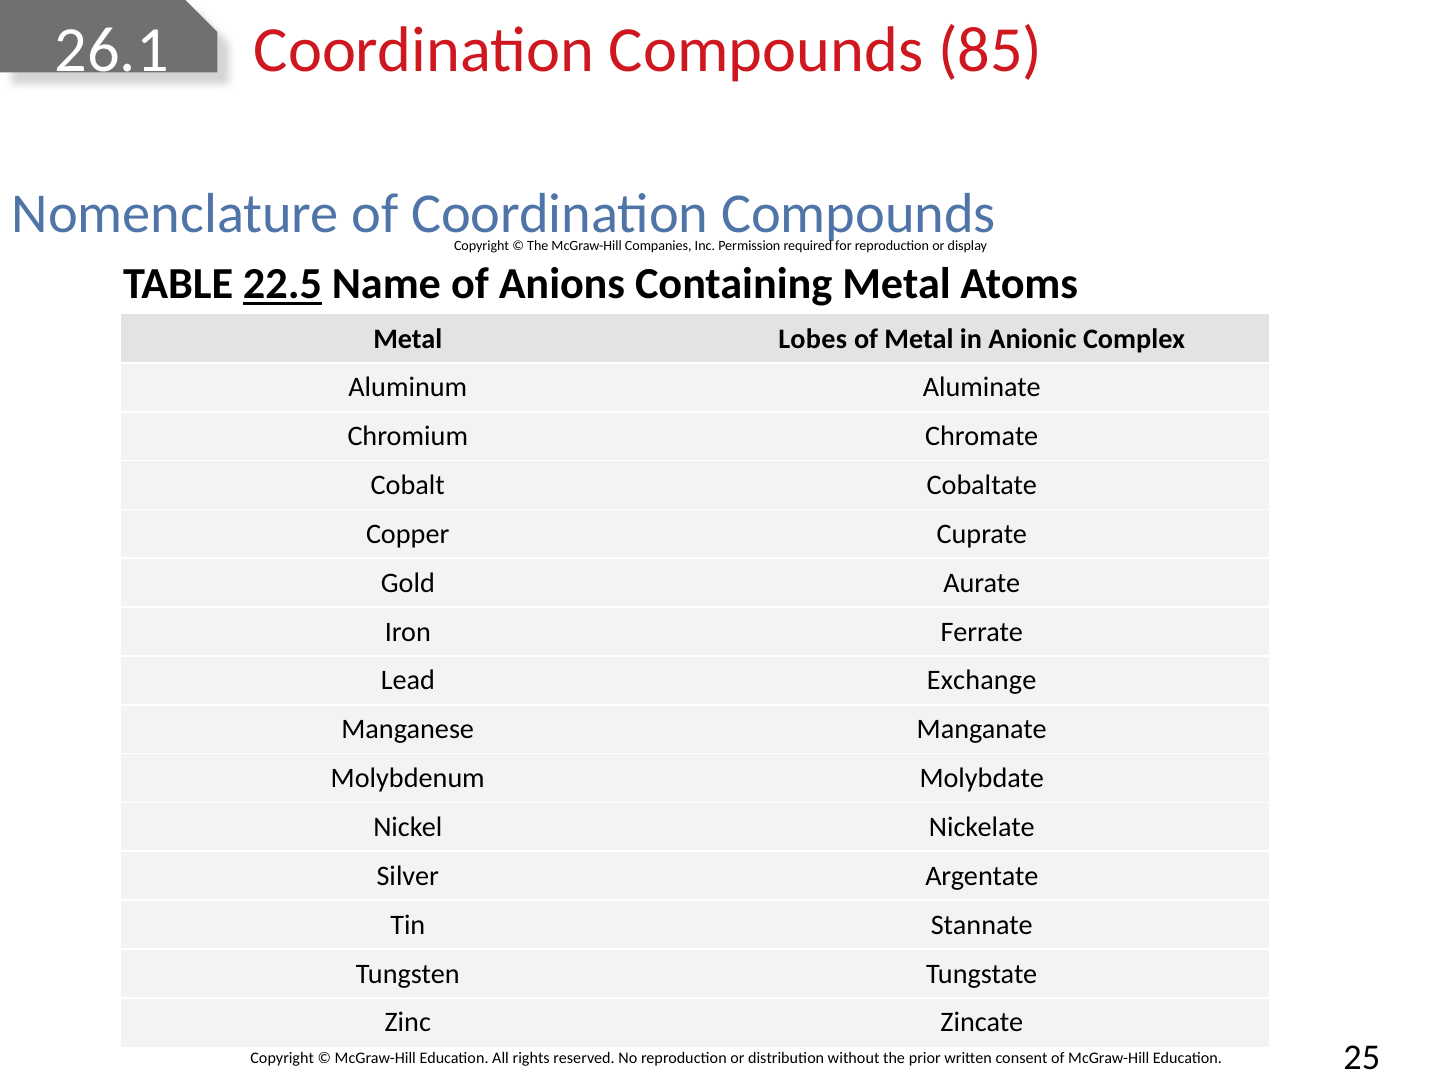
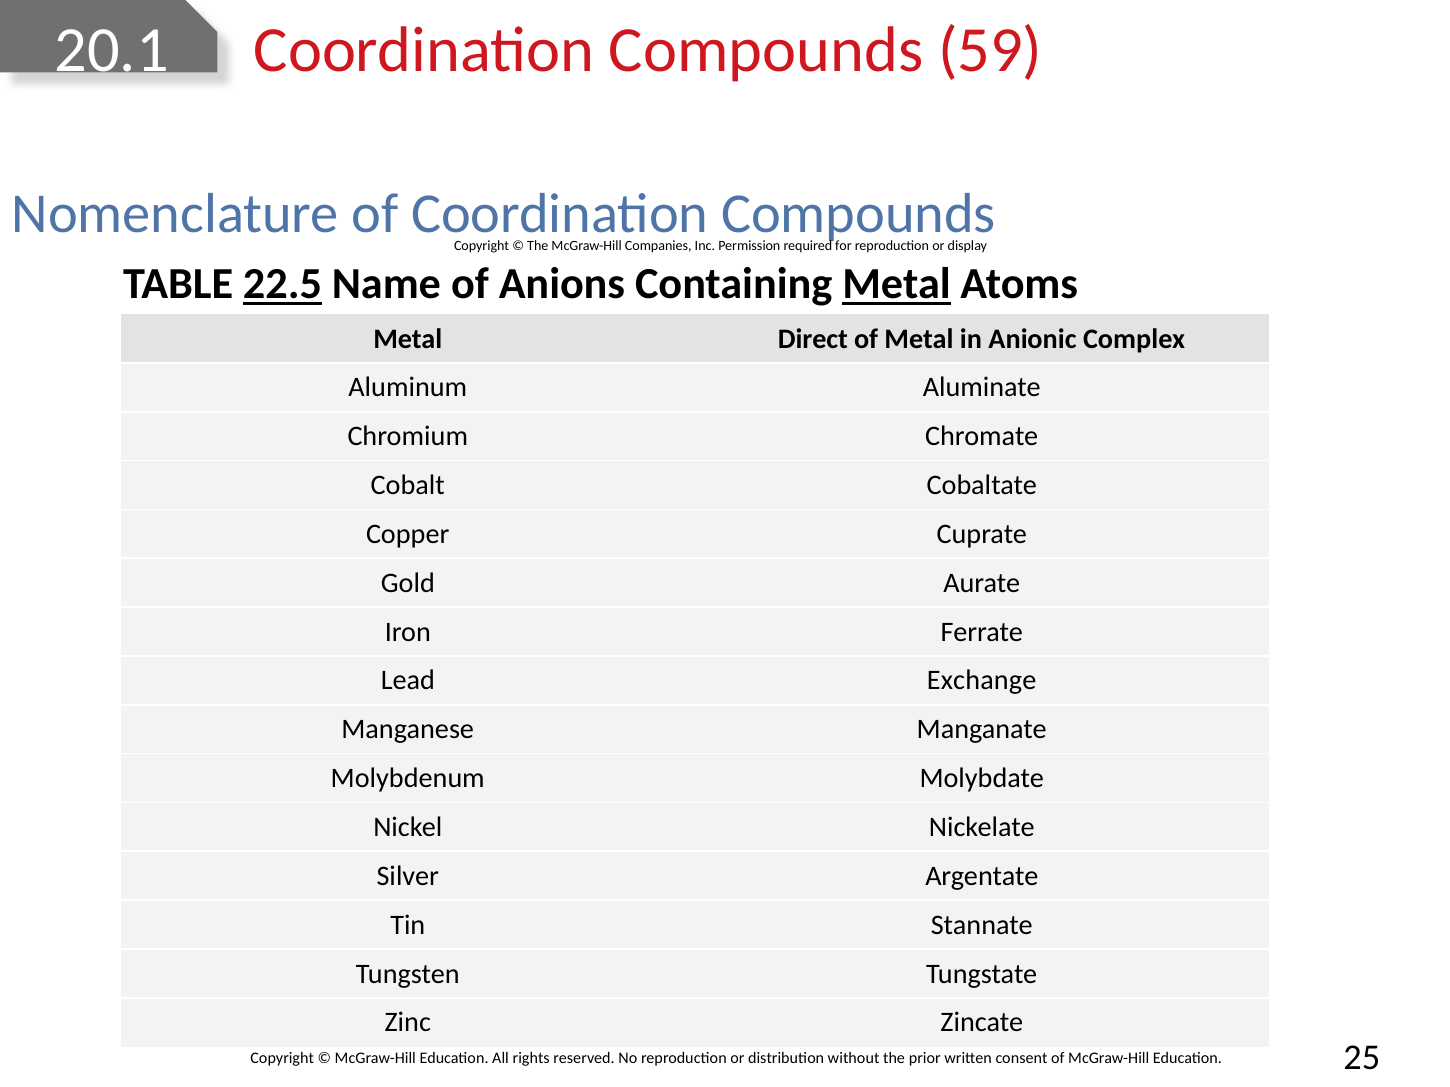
26.1: 26.1 -> 20.1
85: 85 -> 59
Metal at (897, 285) underline: none -> present
Lobes: Lobes -> Direct
